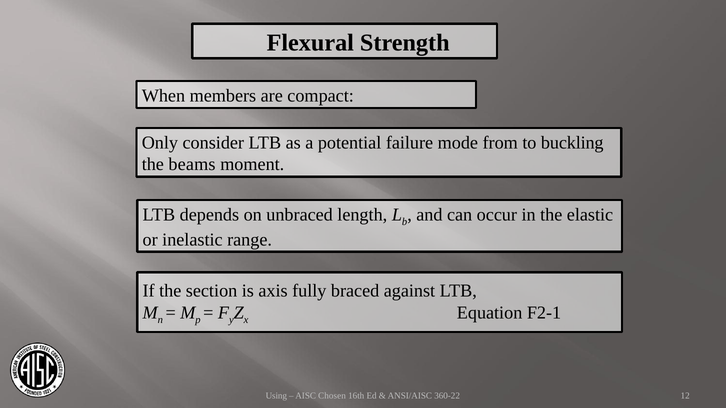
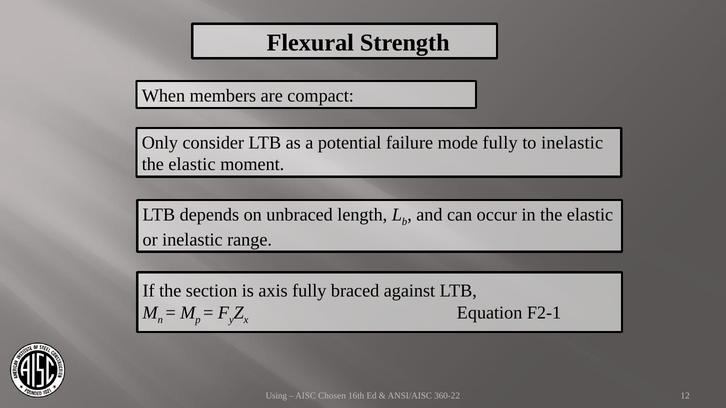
mode from: from -> fully
to buckling: buckling -> inelastic
beams at (192, 165): beams -> elastic
